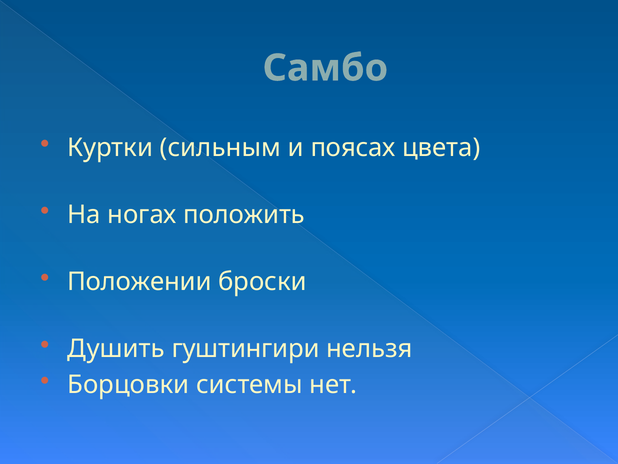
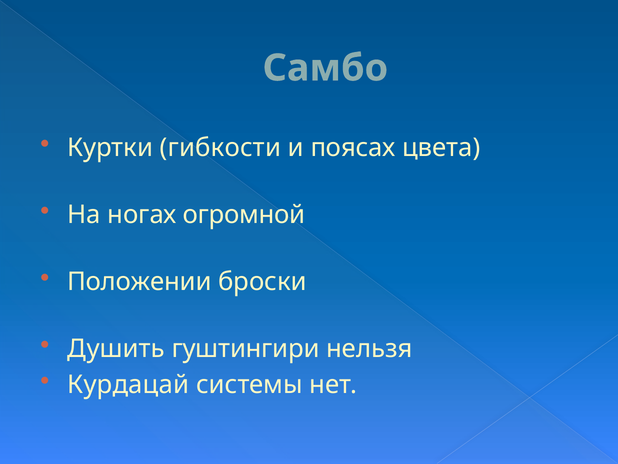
сильным: сильным -> гибкости
положить: положить -> огромной
Борцовки: Борцовки -> Курдацай
